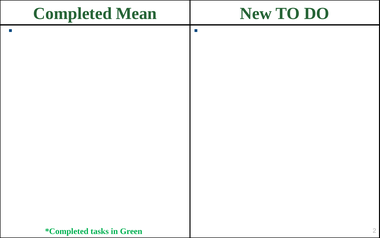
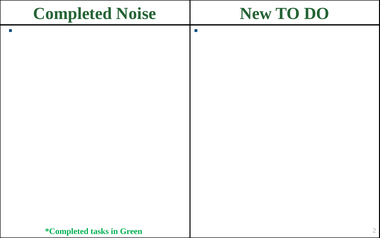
Mean: Mean -> Noise
